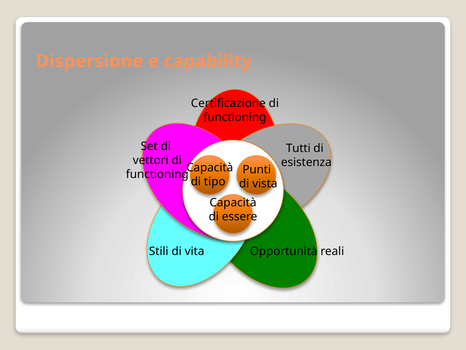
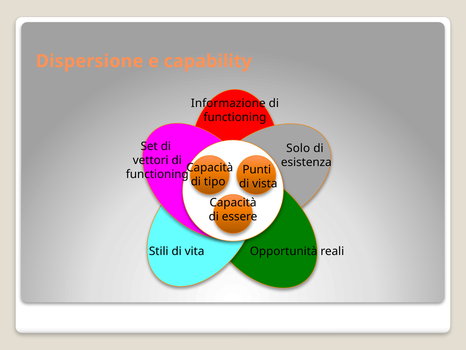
Certificazione: Certificazione -> Informazione
Tutti: Tutti -> Solo
